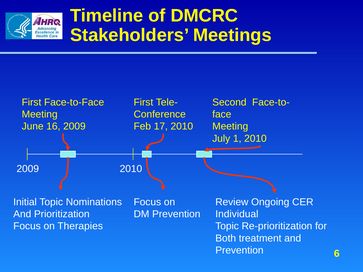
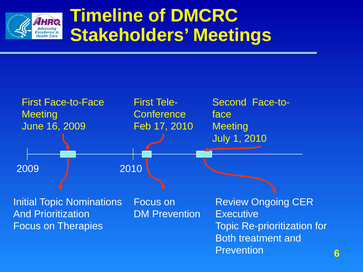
Individual: Individual -> Executive
